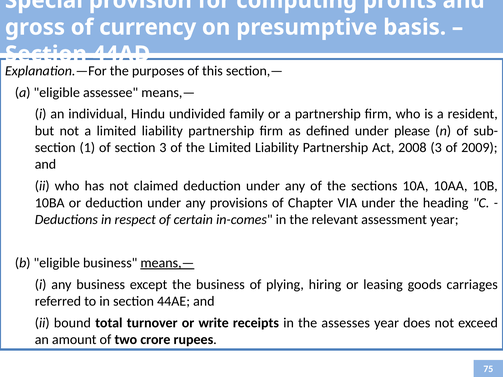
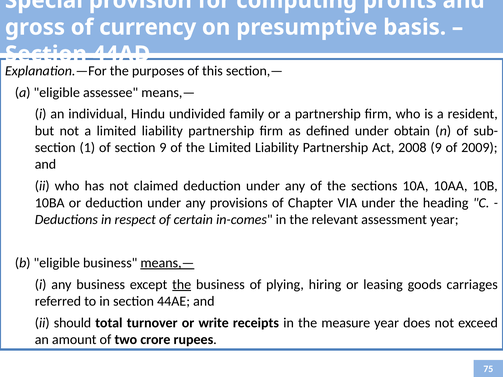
please: please -> obtain
section 3: 3 -> 9
2008 3: 3 -> 9
the at (182, 285) underline: none -> present
bound: bound -> should
assesses: assesses -> measure
